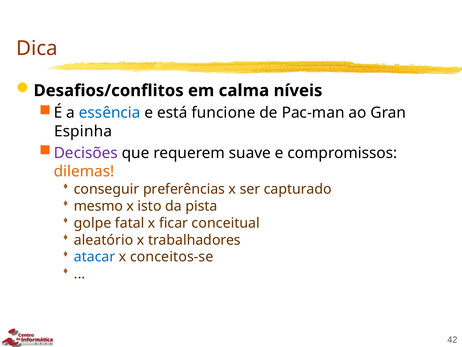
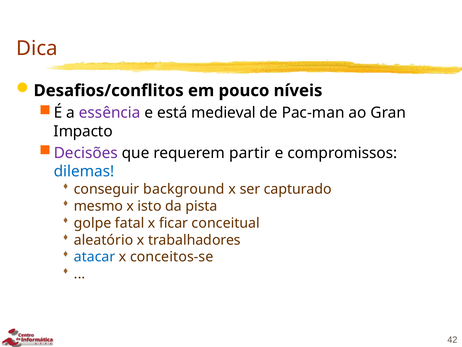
calma: calma -> pouco
essência colour: blue -> purple
funcione: funcione -> medieval
Espinha: Espinha -> Impacto
suave: suave -> partir
dilemas colour: orange -> blue
preferências: preferências -> background
